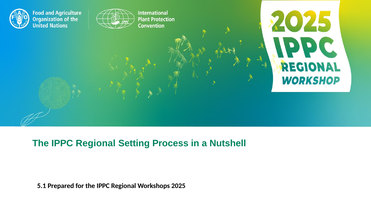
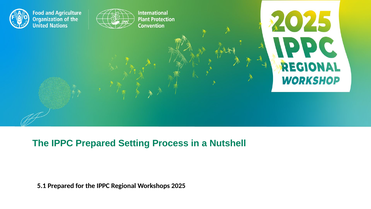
Regional at (96, 143): Regional -> Prepared
